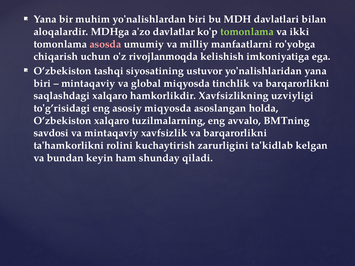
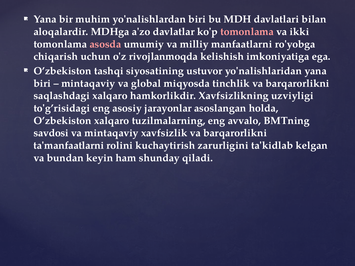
tomonlama at (247, 32) colour: light green -> pink
asosiy miqyosda: miqyosda -> jarayonlar
ta'hamkorlikni: ta'hamkorlikni -> ta'manfaatlarni
